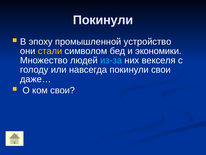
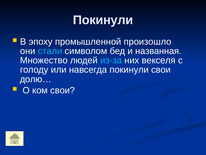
устройство: устройство -> произошло
стали colour: yellow -> light blue
экономики: экономики -> названная
даже…: даже… -> долю…
